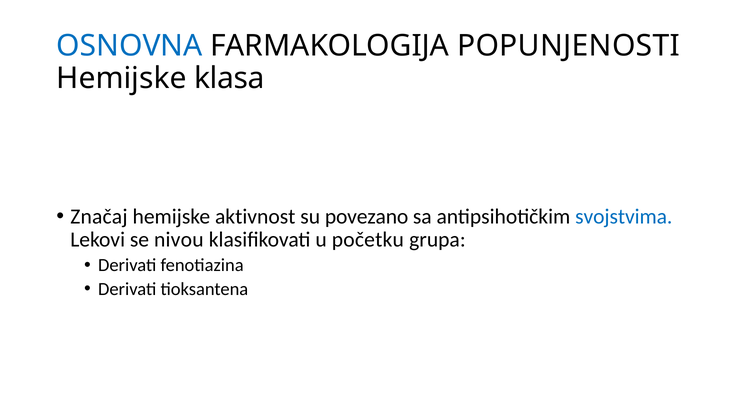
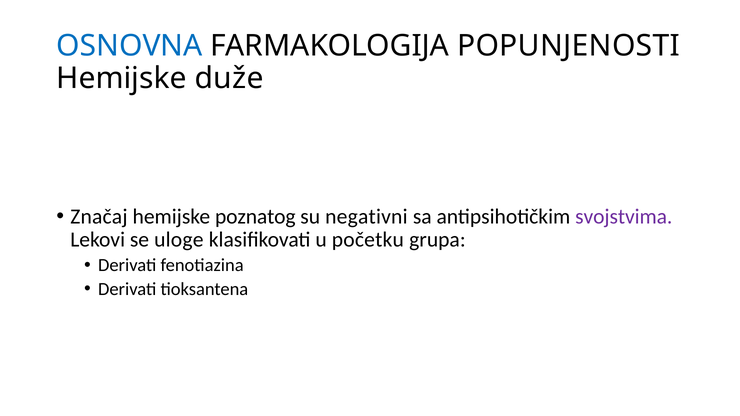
klasa: klasa -> duže
aktivnost: aktivnost -> poznatog
povezano: povezano -> negativni
svojstvima colour: blue -> purple
nivou: nivou -> uloge
